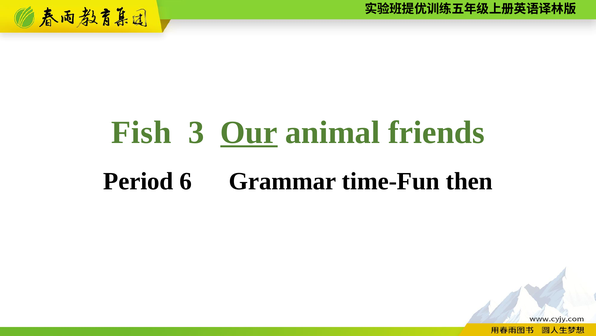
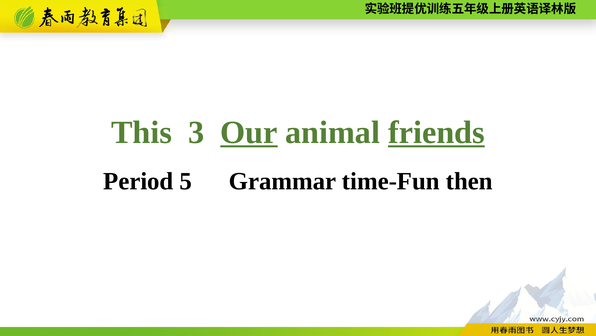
Fish: Fish -> This
friends underline: none -> present
6: 6 -> 5
